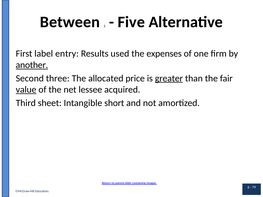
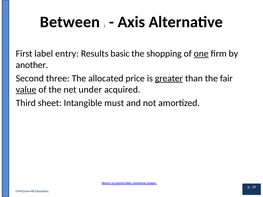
Five: Five -> Axis
used: used -> basic
expenses: expenses -> shopping
one underline: none -> present
another underline: present -> none
lessee: lessee -> under
short: short -> must
